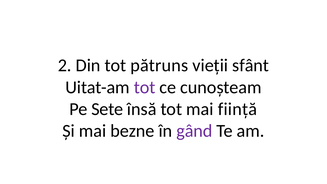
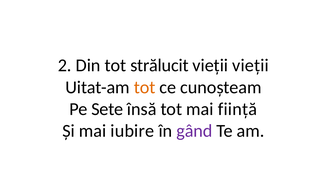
pătruns: pătruns -> strălucit
vieții sfânt: sfânt -> vieții
tot at (145, 87) colour: purple -> orange
bezne: bezne -> iubire
